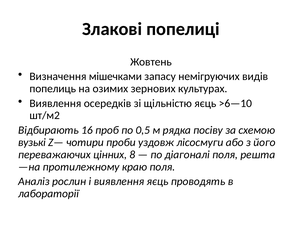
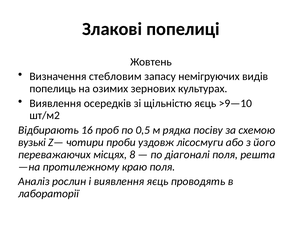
мішечками: мішечками -> стебловим
>6—10: >6—10 -> >9—10
цінних: цінних -> місцях
